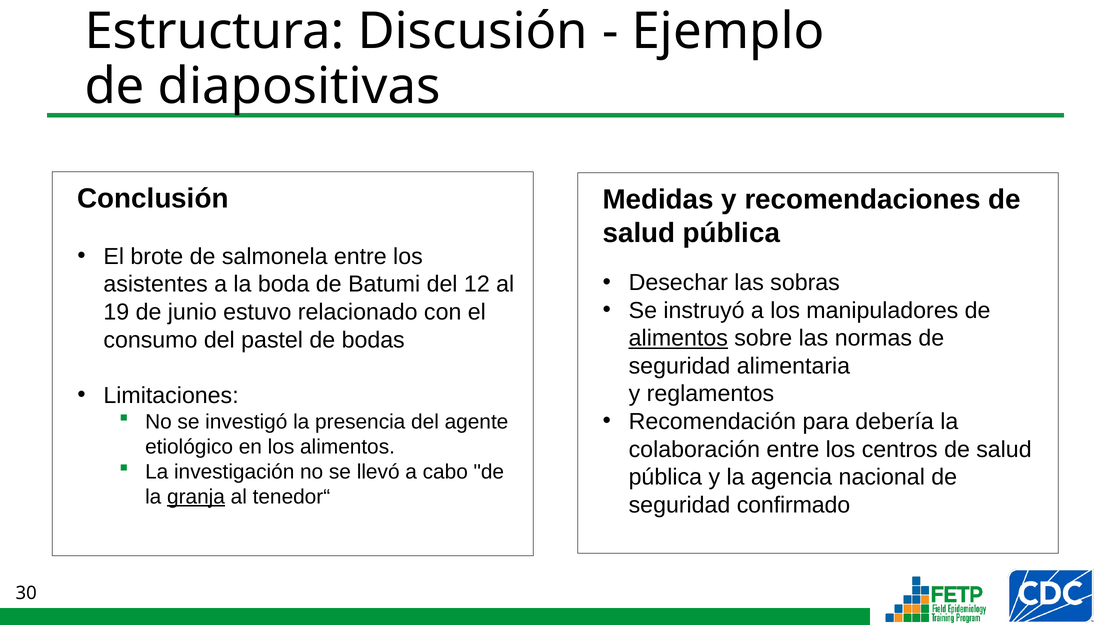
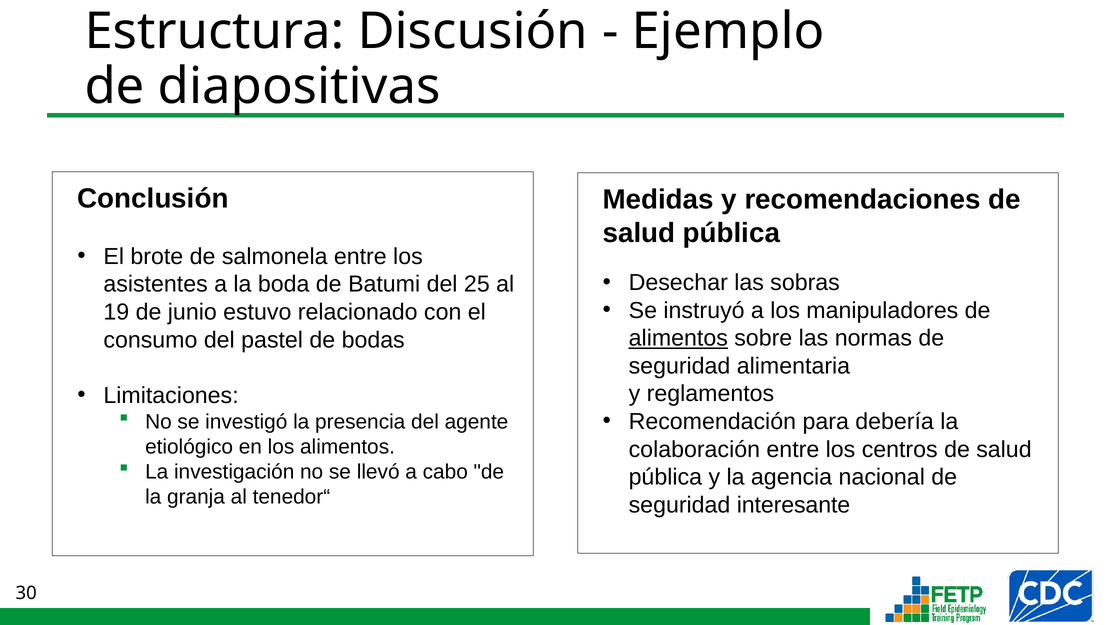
12: 12 -> 25
granja underline: present -> none
confirmado: confirmado -> interesante
